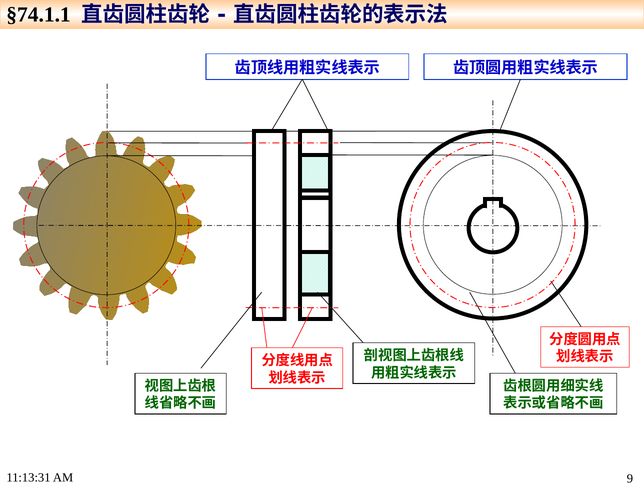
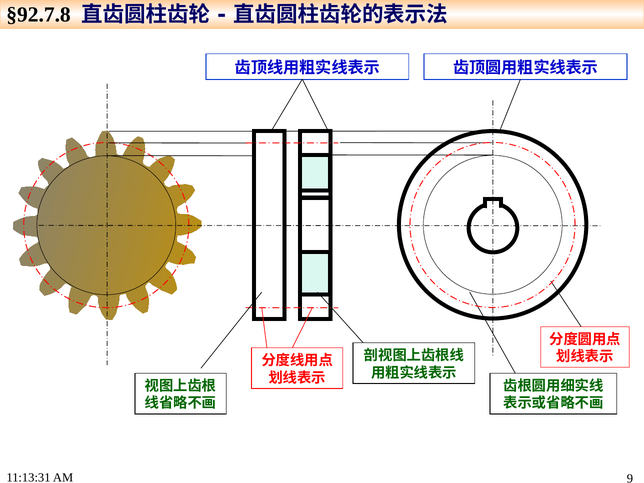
§74.1.1: §74.1.1 -> §92.7.8
